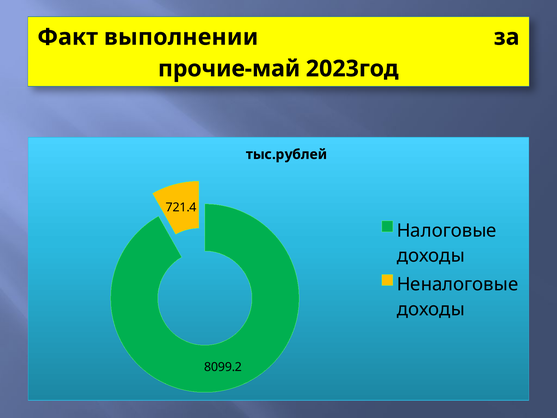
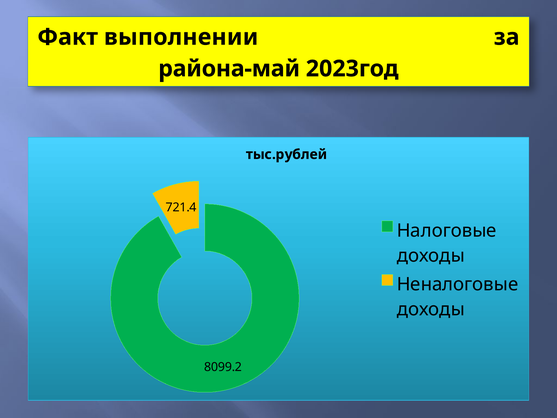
прочие-май: прочие-май -> района-май
